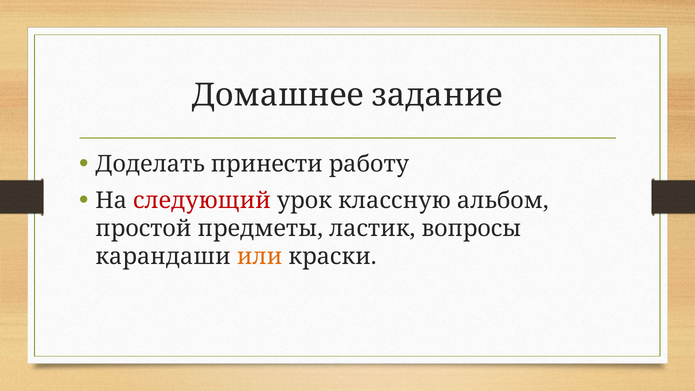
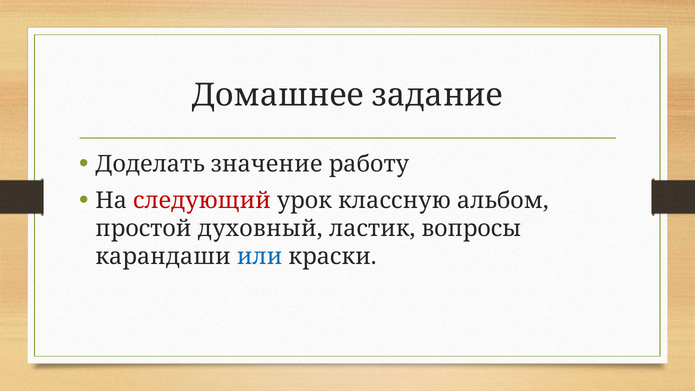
принести: принести -> значение
предметы: предметы -> духовный
или colour: orange -> blue
